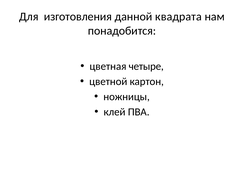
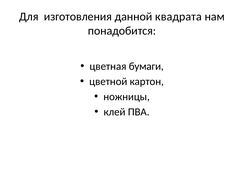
четыре: четыре -> бумаги
